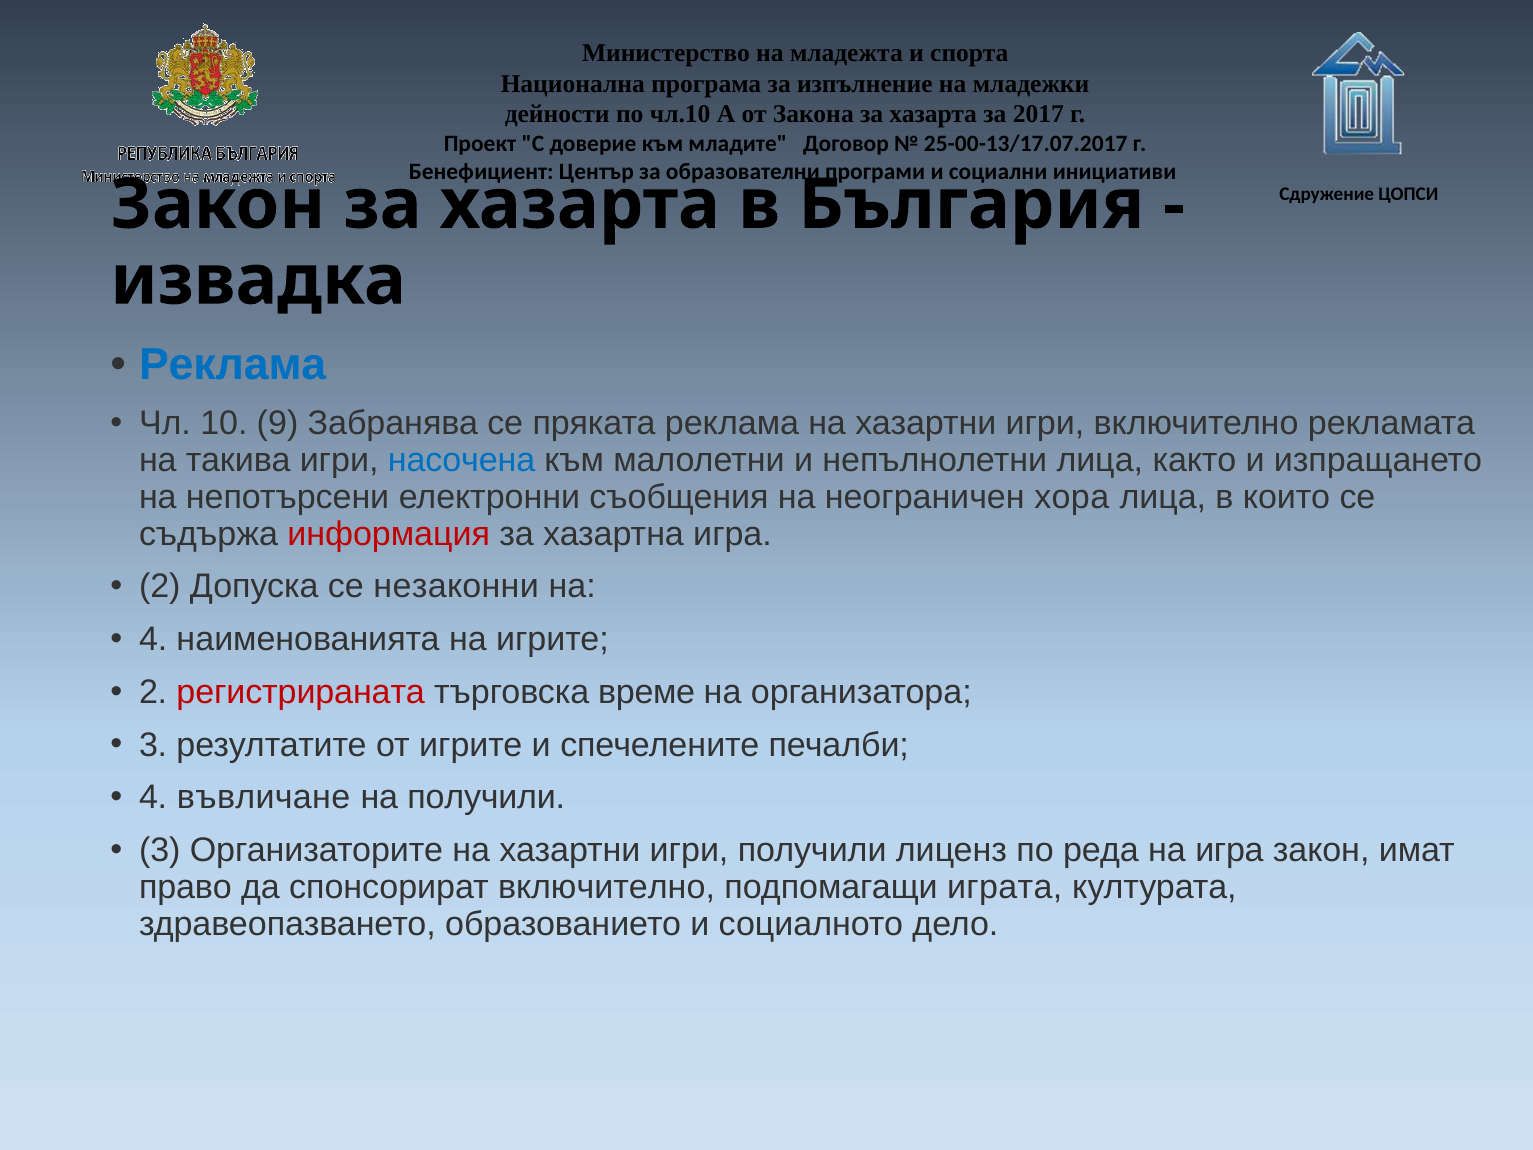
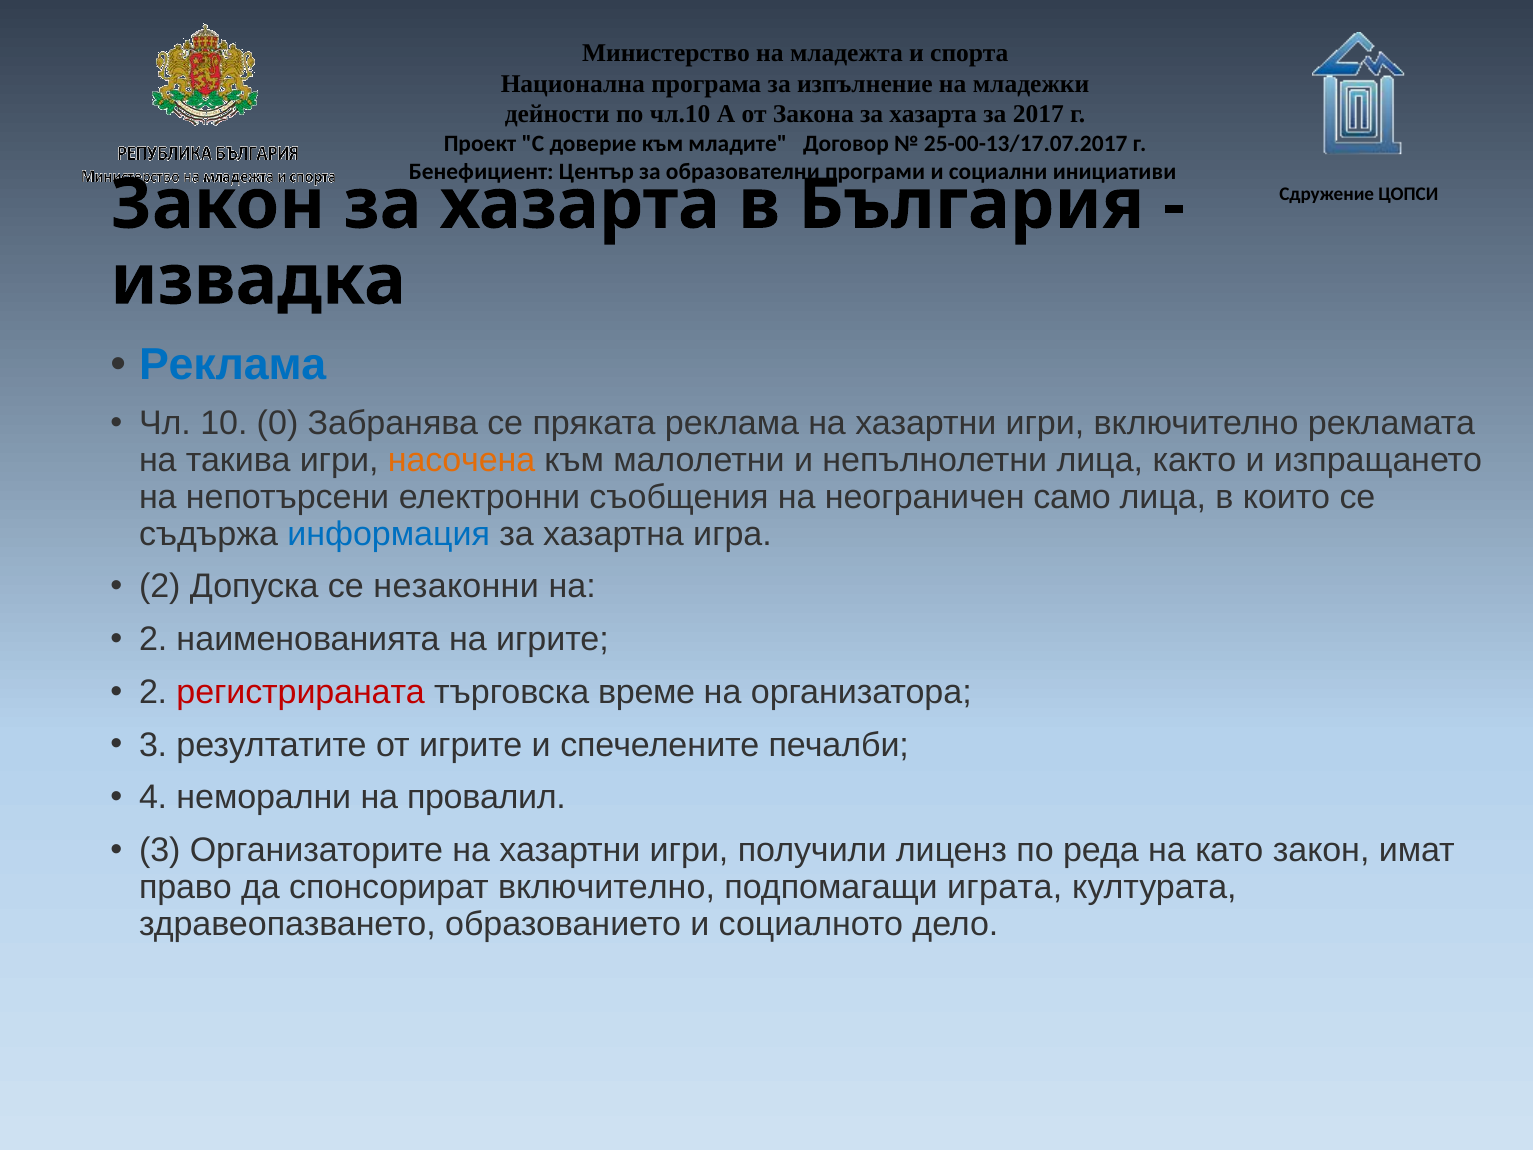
9: 9 -> 0
насочена colour: blue -> orange
хора: хора -> само
информация colour: red -> blue
4 at (153, 639): 4 -> 2
въвличане: въвличане -> неморални
на получили: получили -> провалил
на игра: игра -> като
